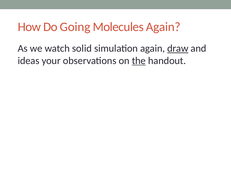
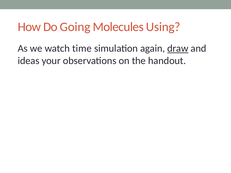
Molecules Again: Again -> Using
solid: solid -> time
the underline: present -> none
